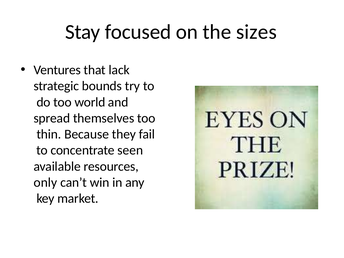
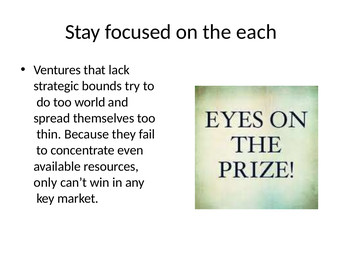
sizes: sizes -> each
seen: seen -> even
